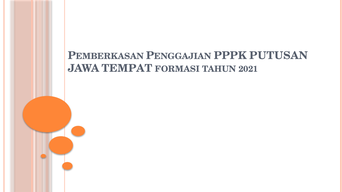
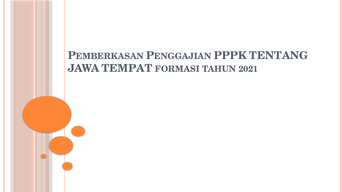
PUTUSAN: PUTUSAN -> TENTANG
